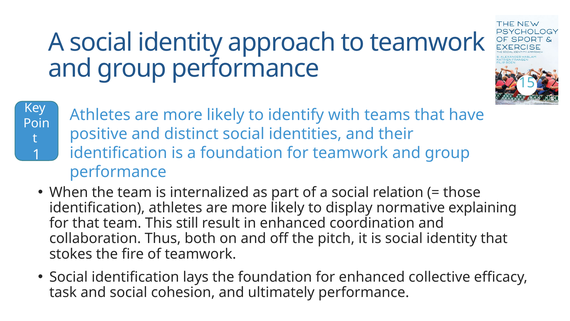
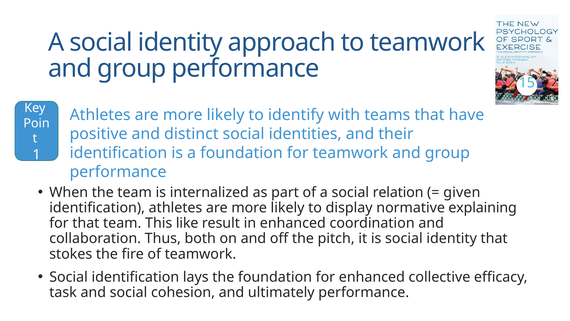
those: those -> given
still: still -> like
